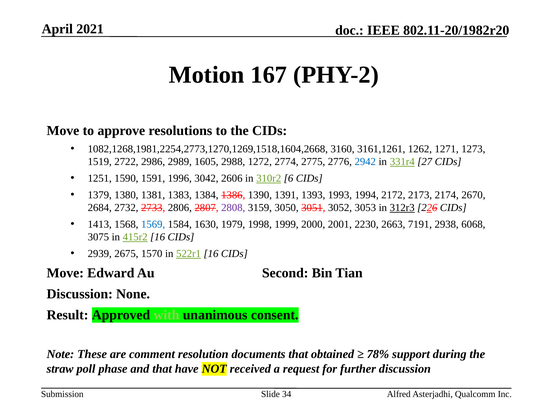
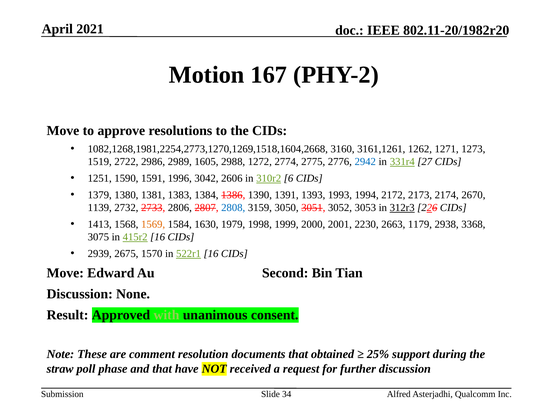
2684: 2684 -> 1139
2808 colour: purple -> blue
1569 colour: blue -> orange
7191: 7191 -> 1179
6068: 6068 -> 3368
78%: 78% -> 25%
